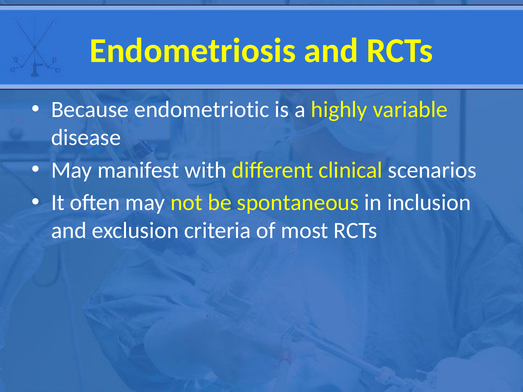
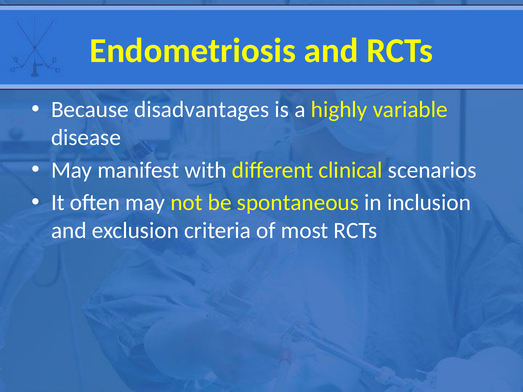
endometriotic: endometriotic -> disadvantages
